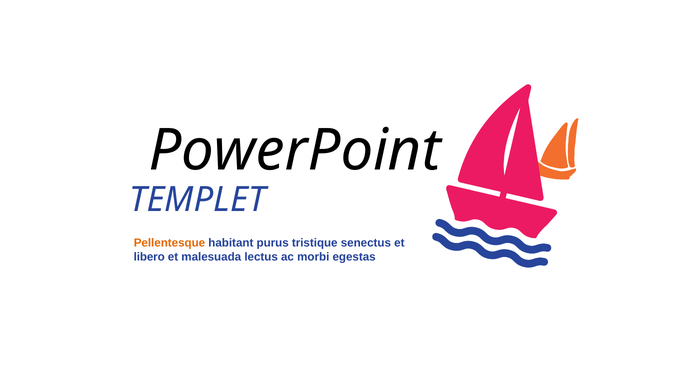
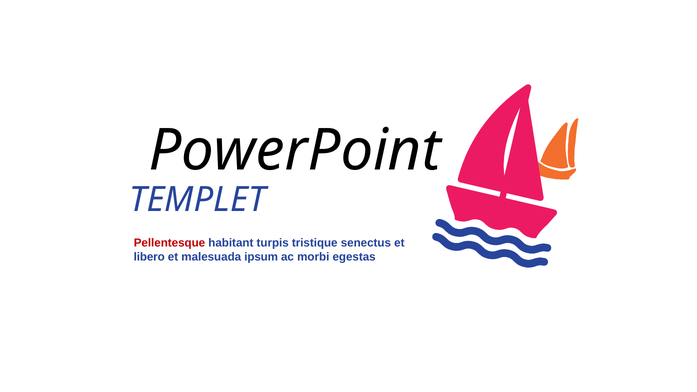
Pellentesque colour: orange -> red
purus: purus -> turpis
lectus: lectus -> ipsum
